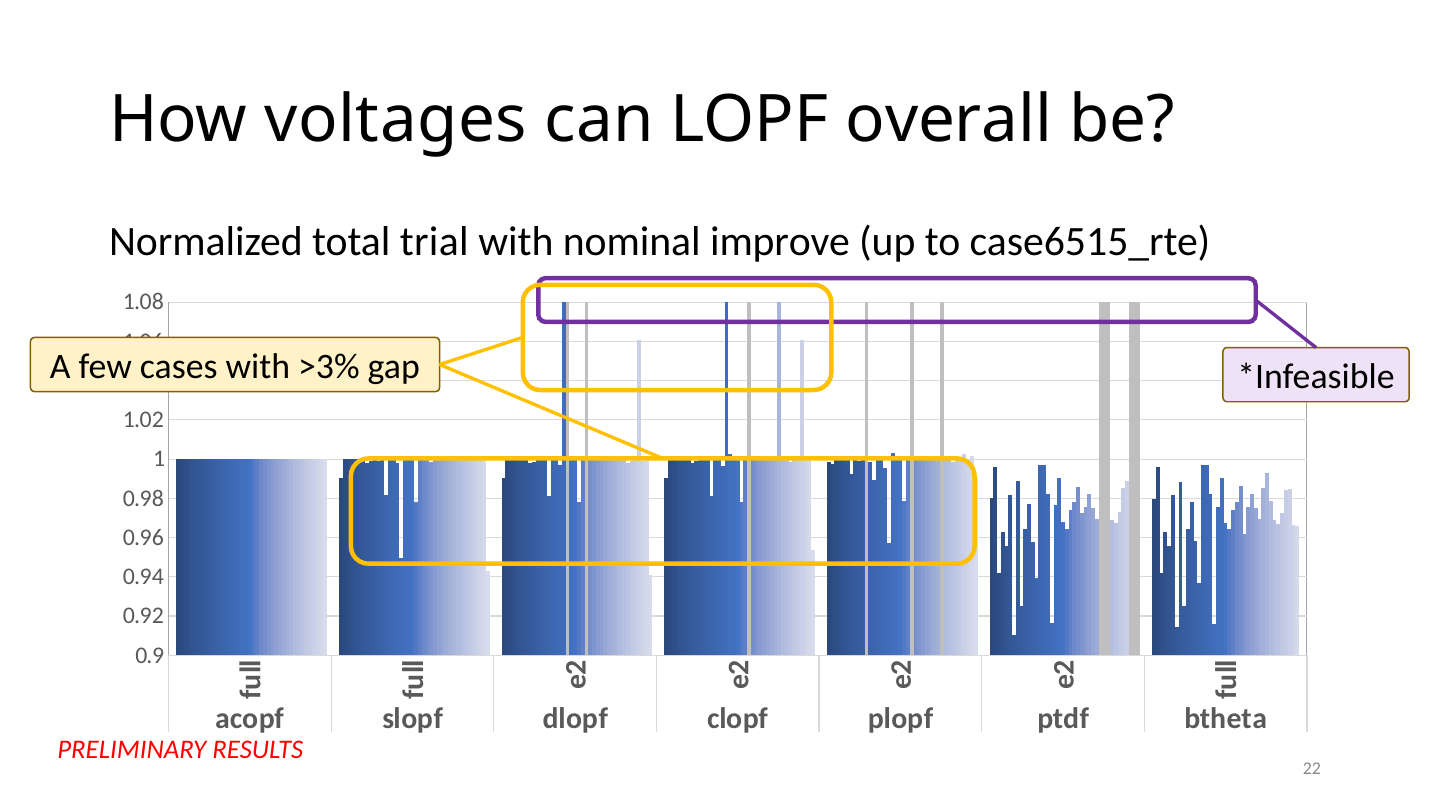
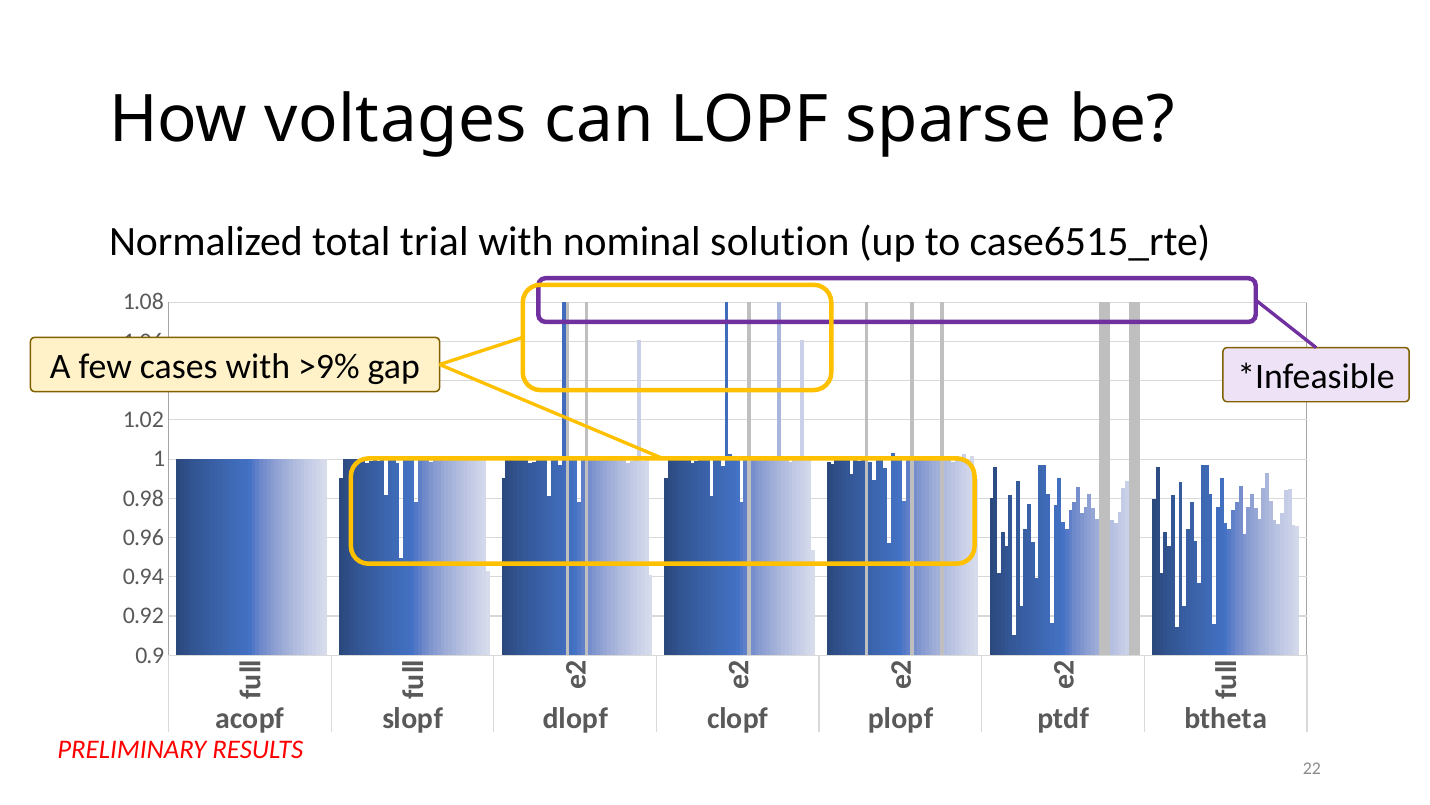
overall: overall -> sparse
improve: improve -> solution
>3%: >3% -> >9%
